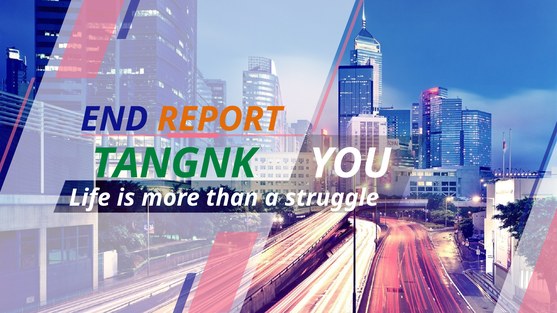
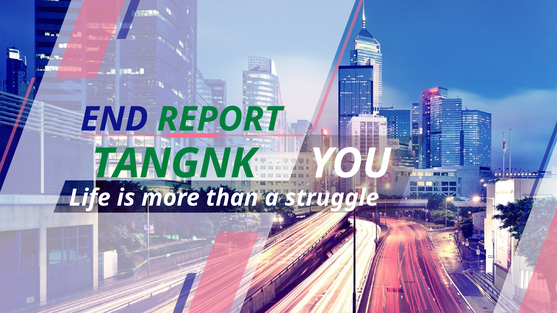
REPORT colour: orange -> green
